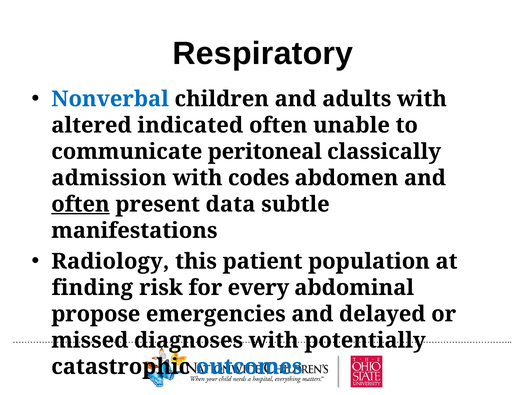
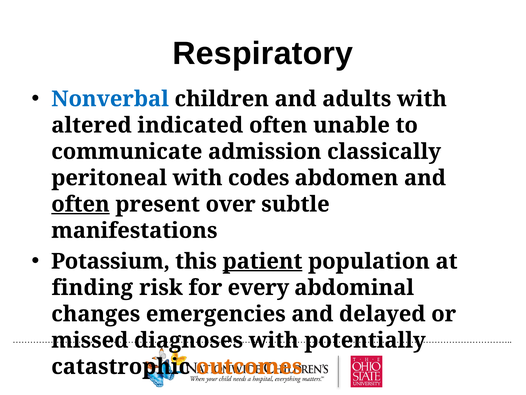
peritoneal: peritoneal -> admission
admission: admission -> peritoneal
data: data -> over
Radiology: Radiology -> Potassium
patient underline: none -> present
propose: propose -> changes
outcomes colour: blue -> orange
